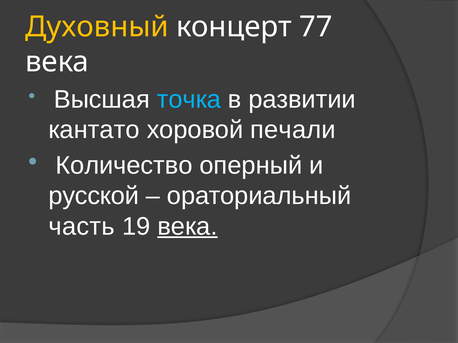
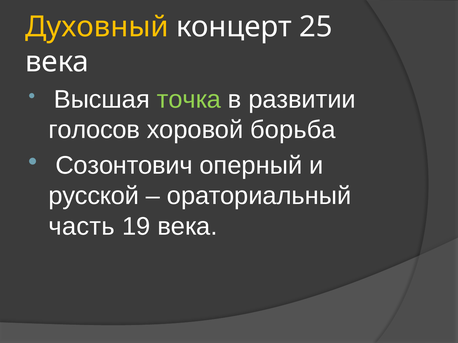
77: 77 -> 25
точка colour: light blue -> light green
кантато: кантато -> голосов
печали: печали -> борьба
Количество: Количество -> Созонтович
века at (187, 227) underline: present -> none
